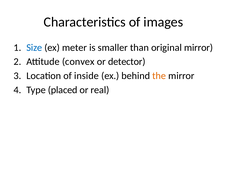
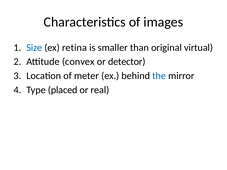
meter: meter -> retina
original mirror: mirror -> virtual
inside: inside -> meter
the colour: orange -> blue
